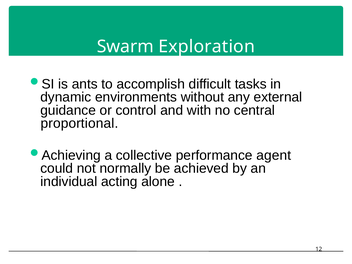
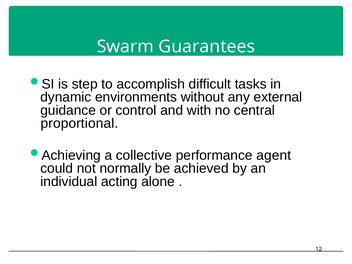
Exploration: Exploration -> Guarantees
ants: ants -> step
